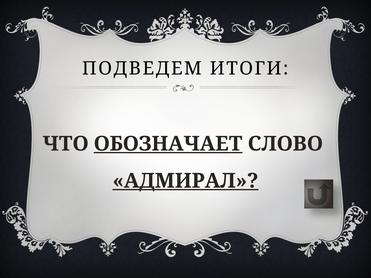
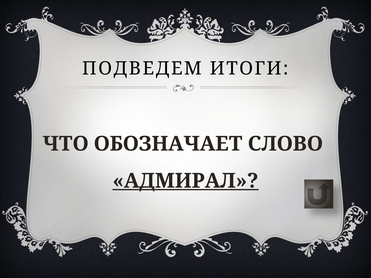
ОБОЗНАЧАЕТ underline: present -> none
